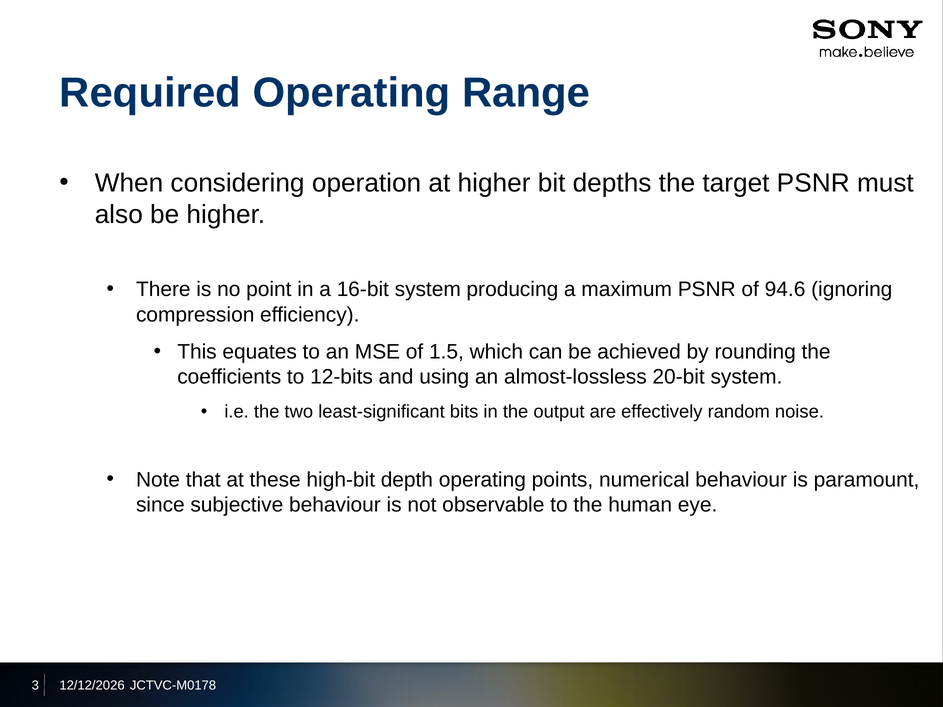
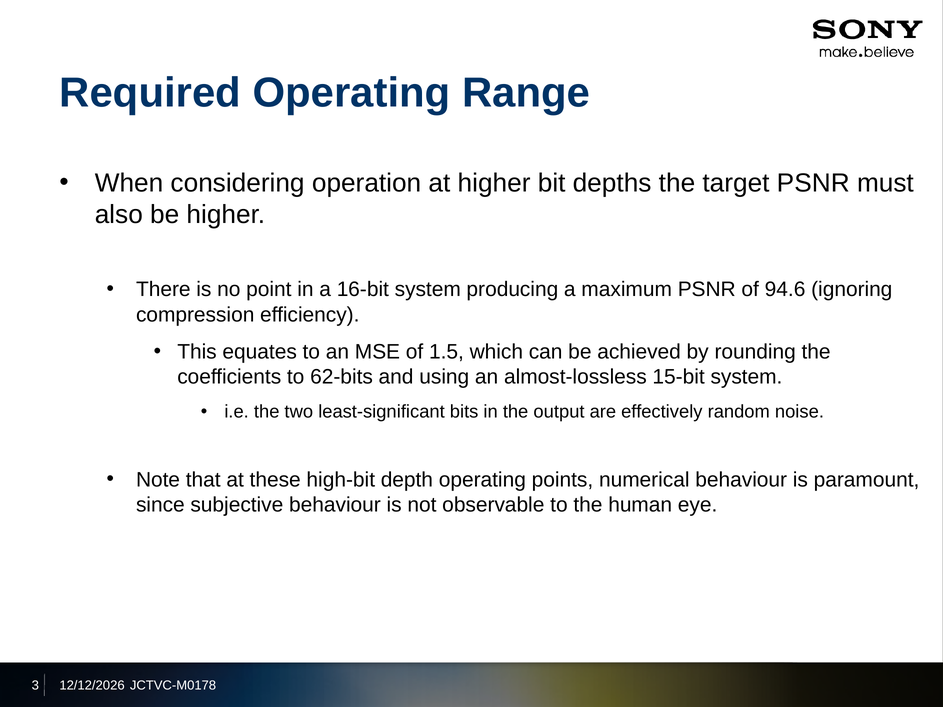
12-bits: 12-bits -> 62-bits
20-bit: 20-bit -> 15-bit
